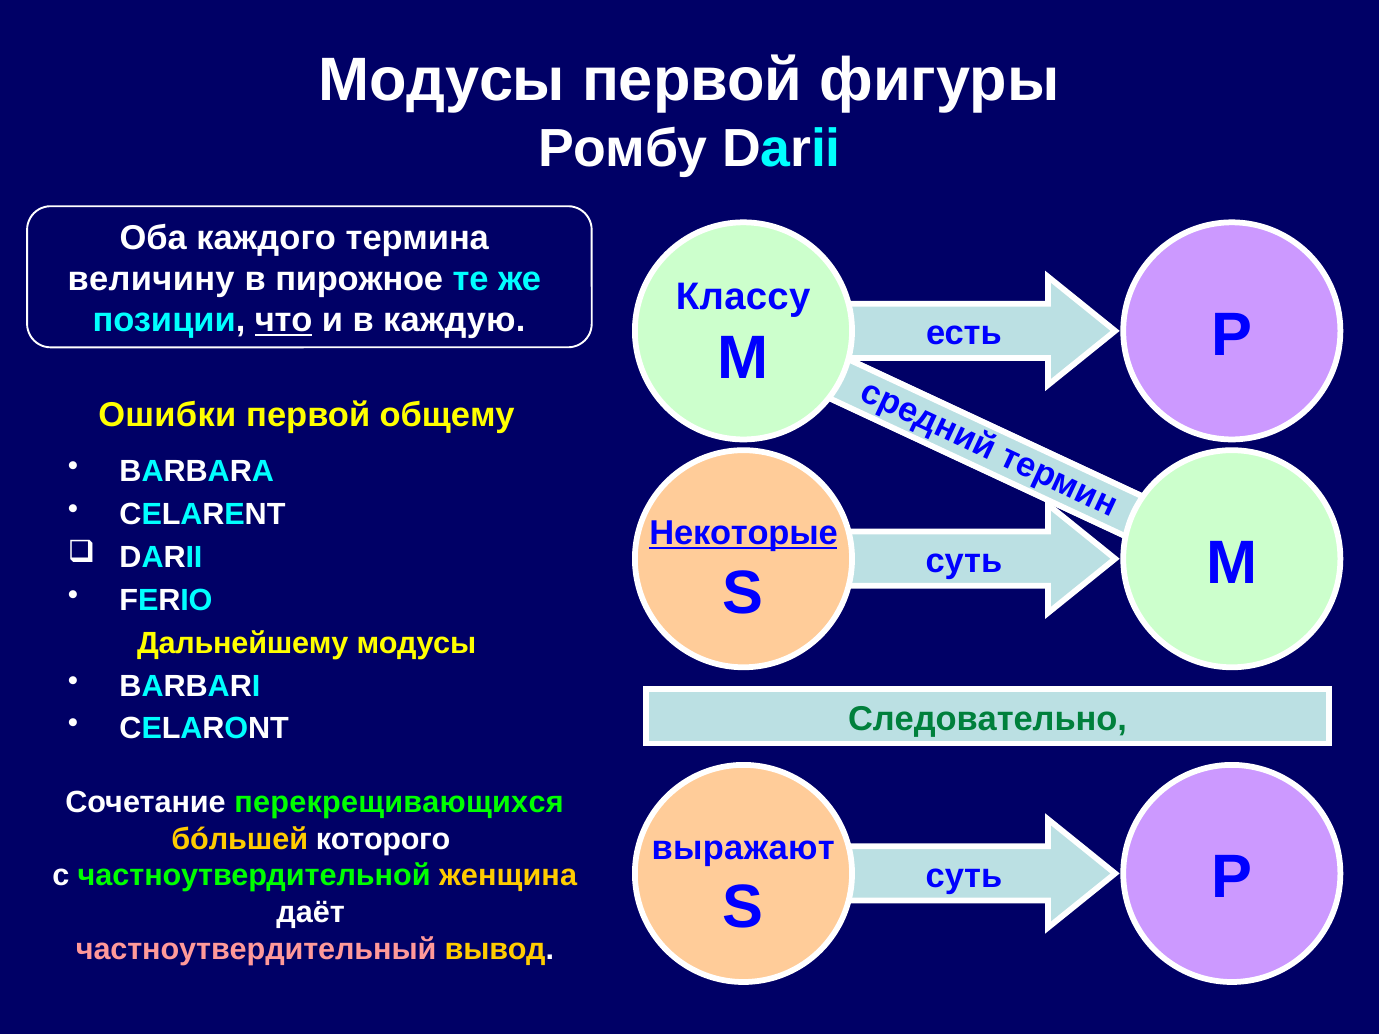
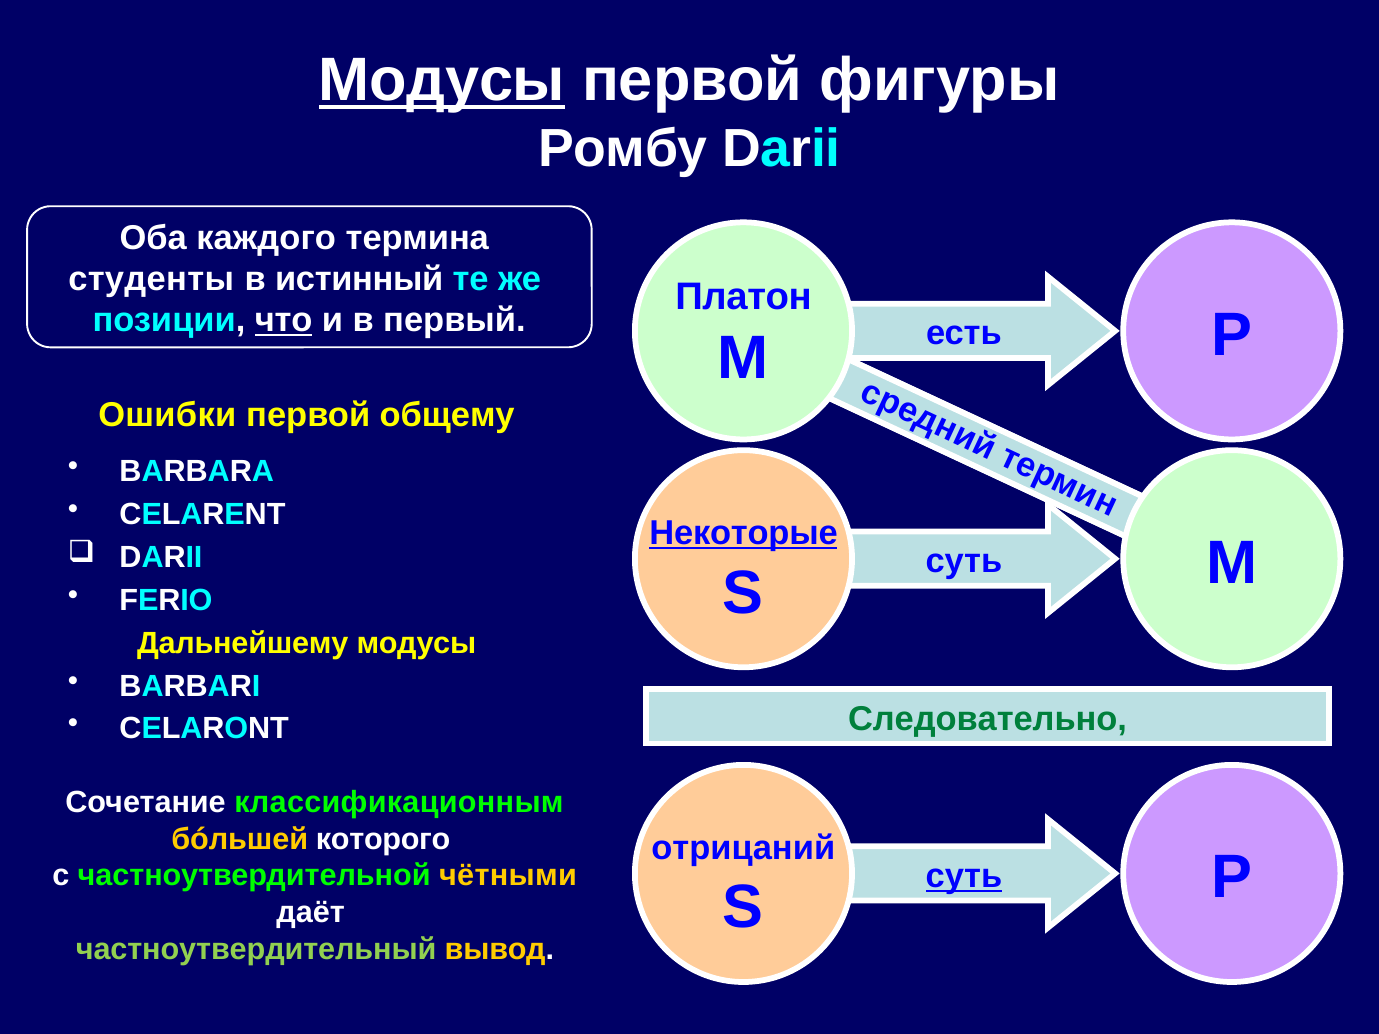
Модусы at (442, 81) underline: none -> present
величину: величину -> студенты
пирожное: пирожное -> истинный
Классу: Классу -> Платон
каждую: каждую -> первый
перекрещивающихся: перекрещивающихся -> классификационным
выражают: выражают -> отрицаний
суть at (964, 876) underline: none -> present
женщина: женщина -> чётными
частноутвердительный colour: pink -> light green
